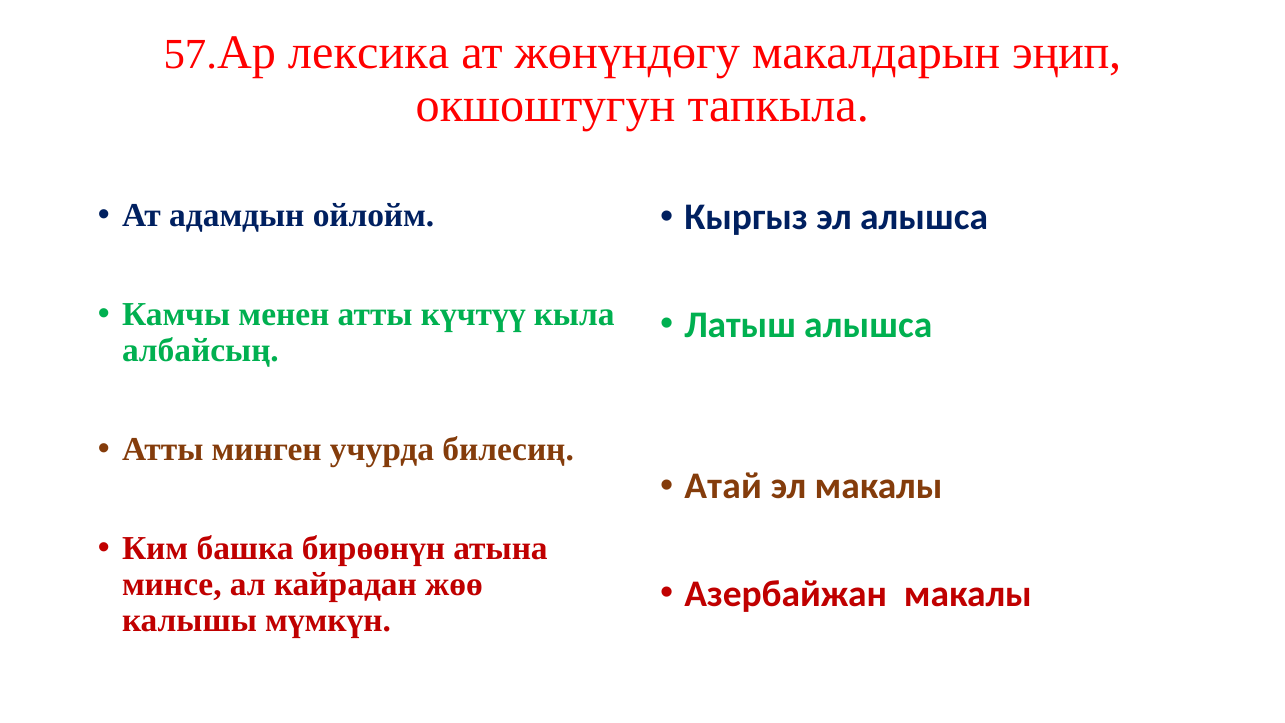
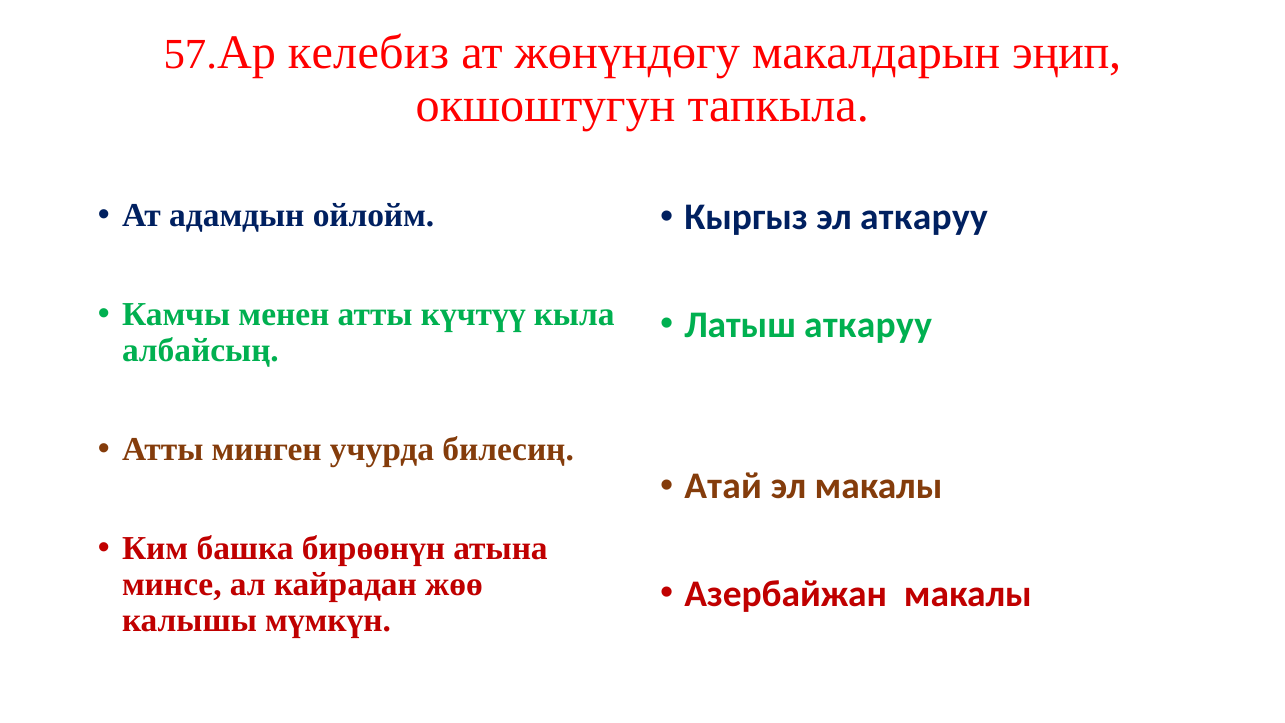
лексика: лексика -> келебиз
эл алышса: алышса -> аткаруу
Латыш алышса: алышса -> аткаруу
